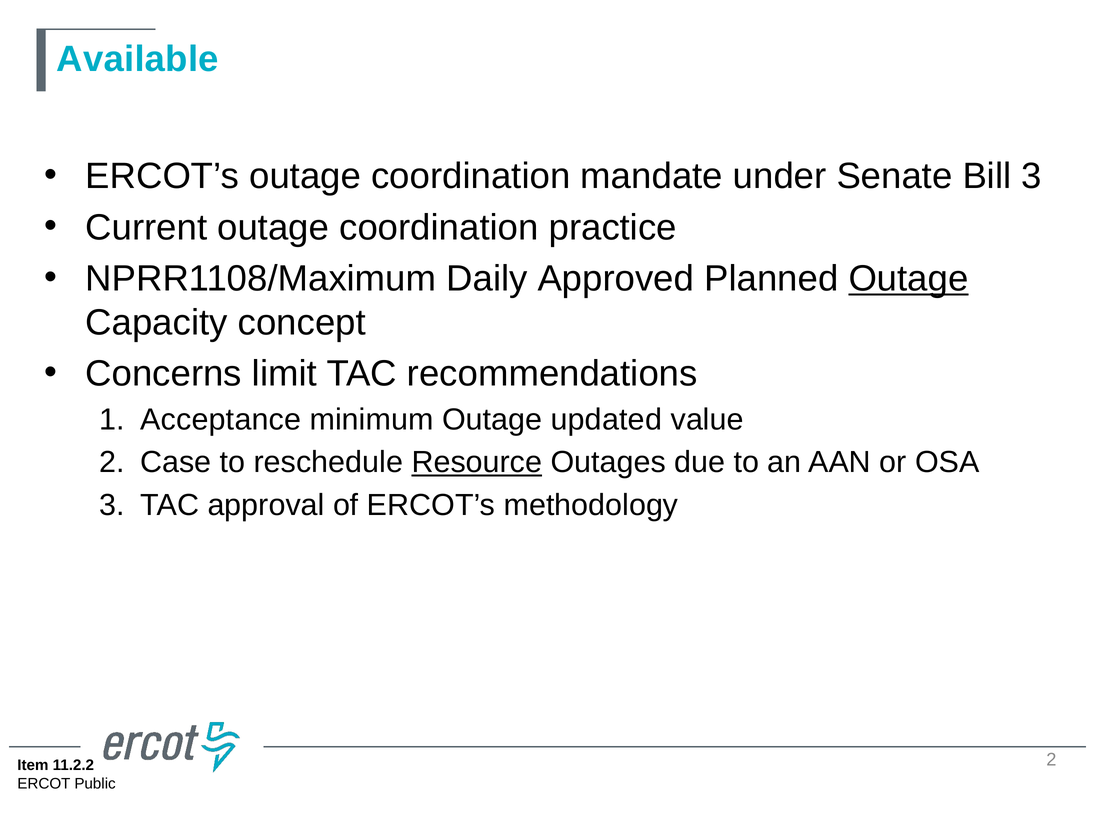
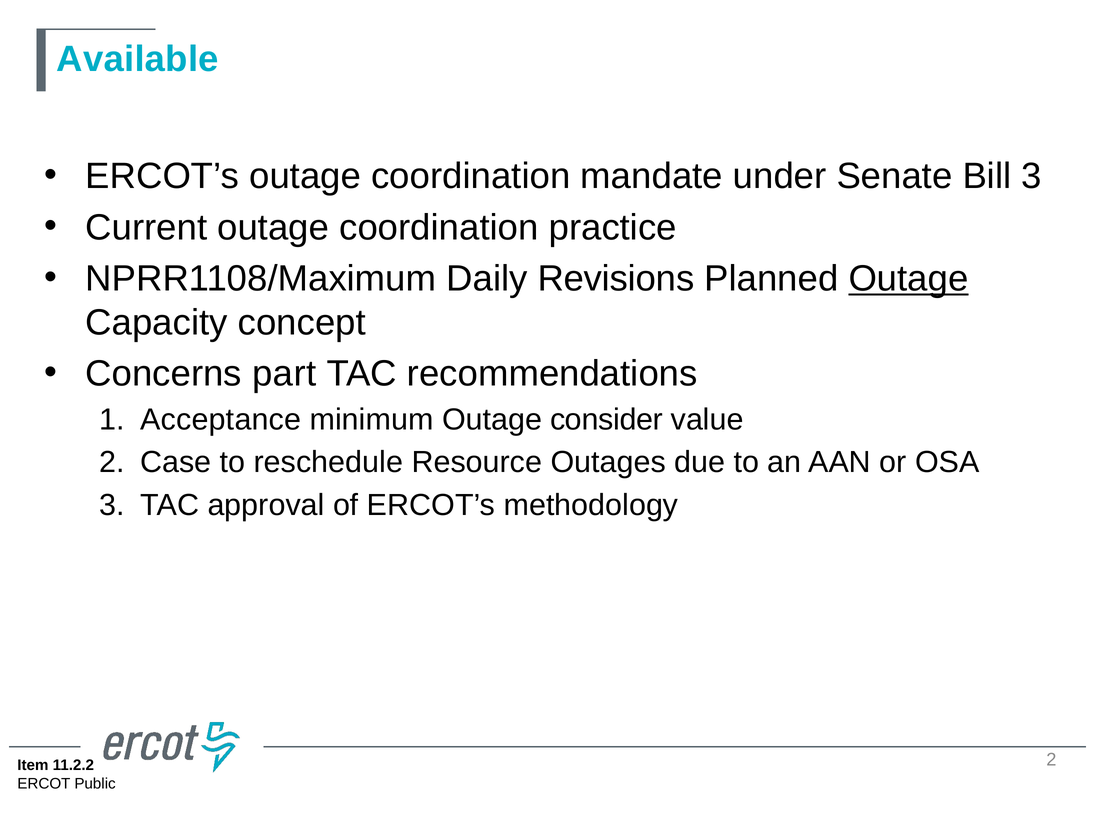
Approved: Approved -> Revisions
limit: limit -> part
updated: updated -> consider
Resource underline: present -> none
